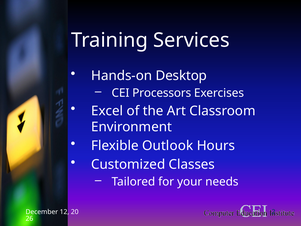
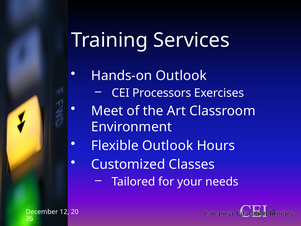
Hands-on Desktop: Desktop -> Outlook
Excel: Excel -> Meet
